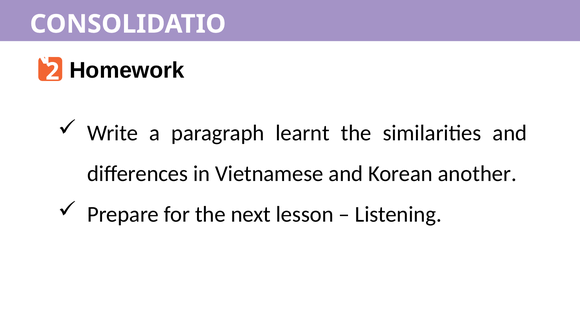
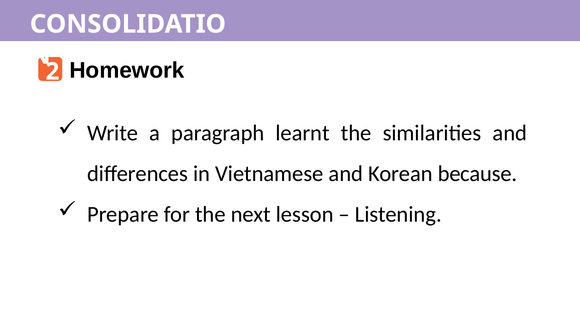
another: another -> because
